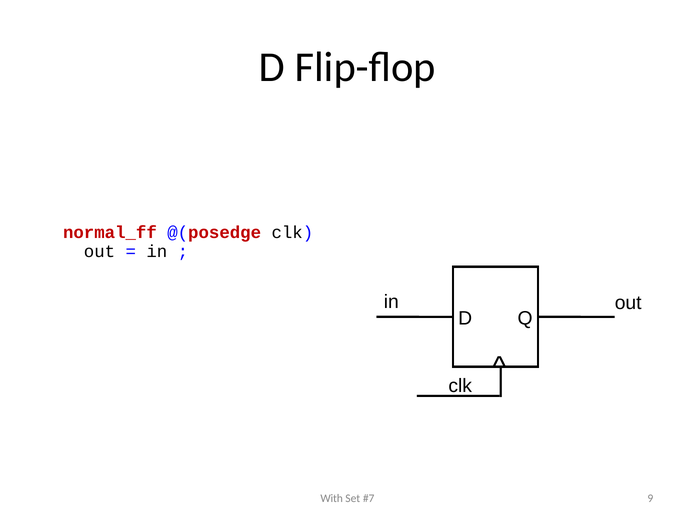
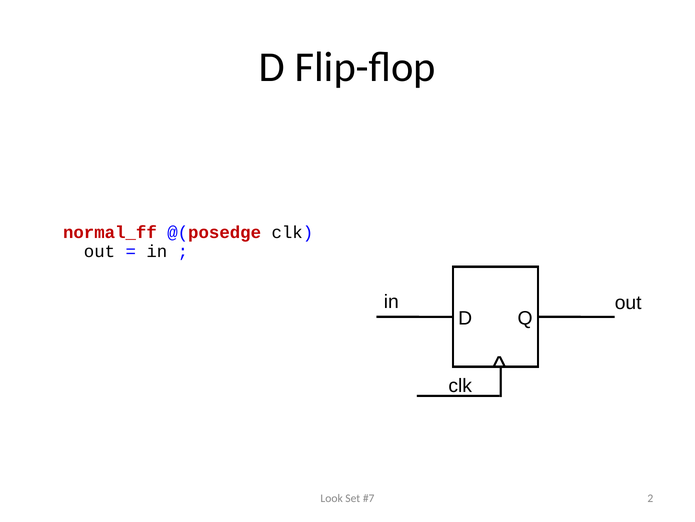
With: With -> Look
9: 9 -> 2
